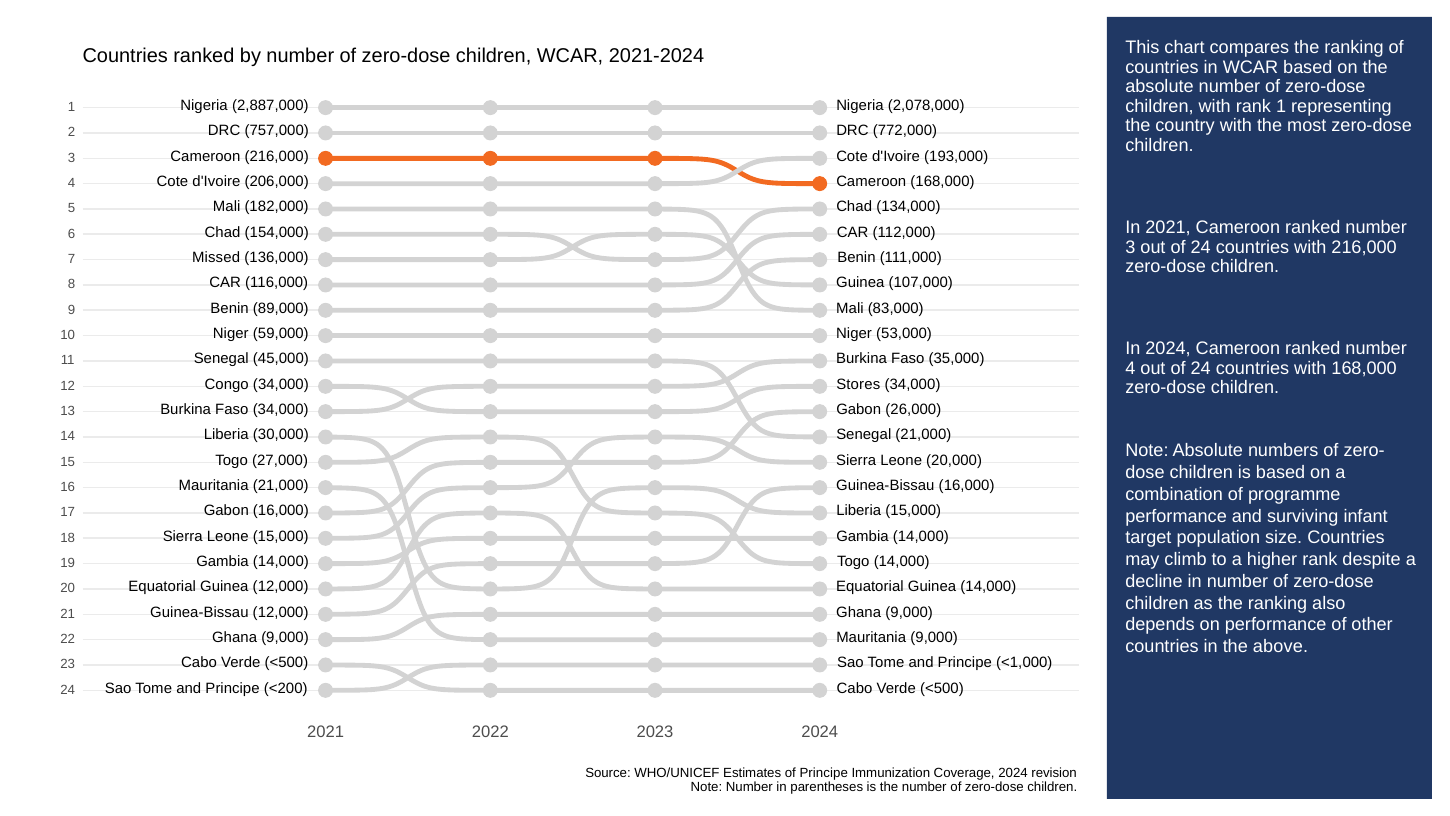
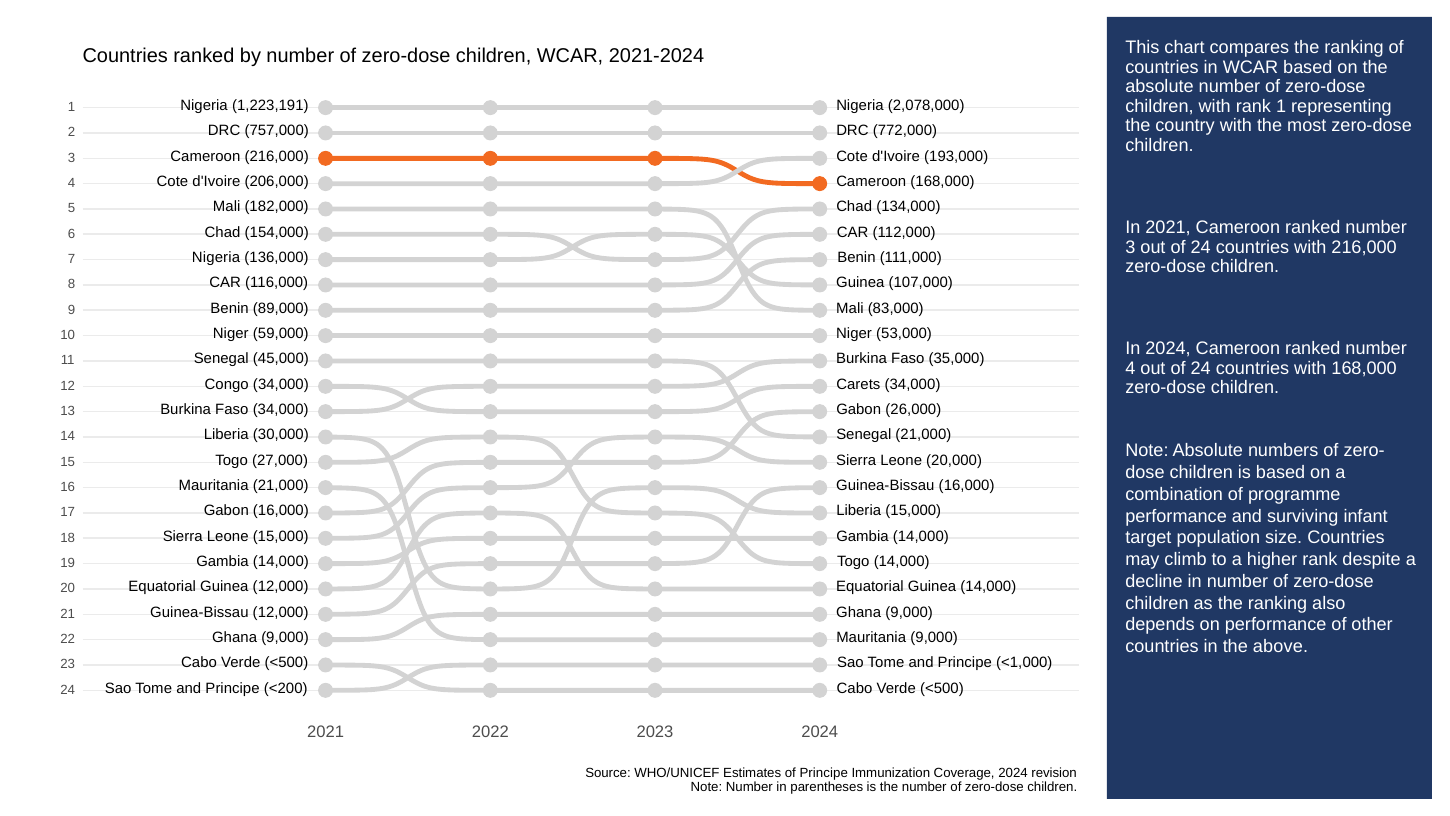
2,887,000: 2,887,000 -> 1,223,191
Missed at (216, 257): Missed -> Nigeria
Stores: Stores -> Carets
